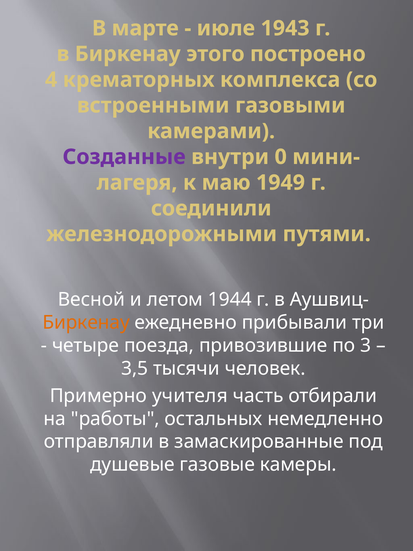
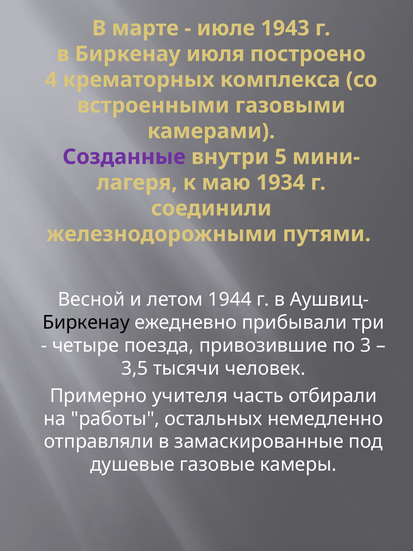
этого: этого -> июля
0: 0 -> 5
1949: 1949 -> 1934
Биркенау at (86, 322) colour: orange -> black
